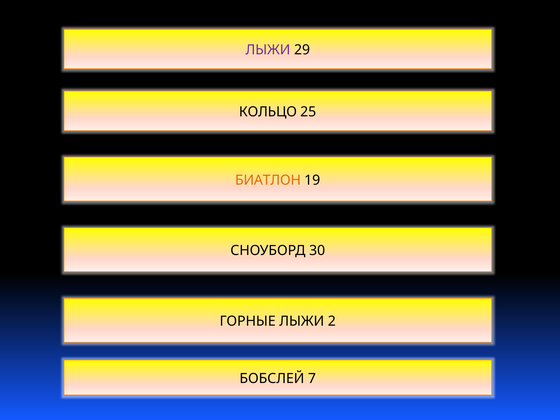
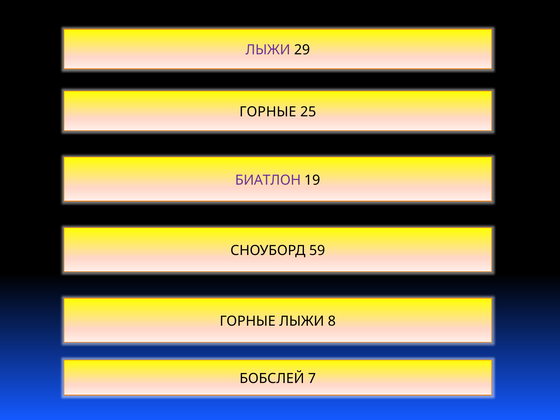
КОЛЬЦО at (268, 112): КОЛЬЦО -> ГОРНЫЕ
БИАТЛОН colour: orange -> purple
30: 30 -> 59
2: 2 -> 8
